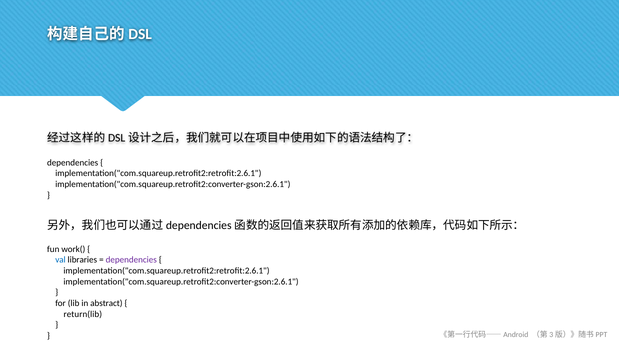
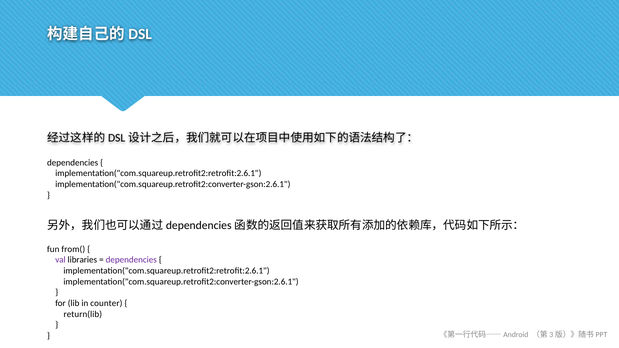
work(: work( -> from(
val colour: blue -> purple
abstract: abstract -> counter
